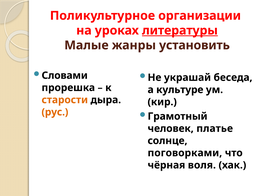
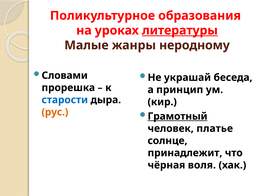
организации: организации -> образования
установить: установить -> неродному
культуре: культуре -> принцип
старости colour: orange -> blue
Грамотный underline: none -> present
поговорками: поговорками -> принадлежит
